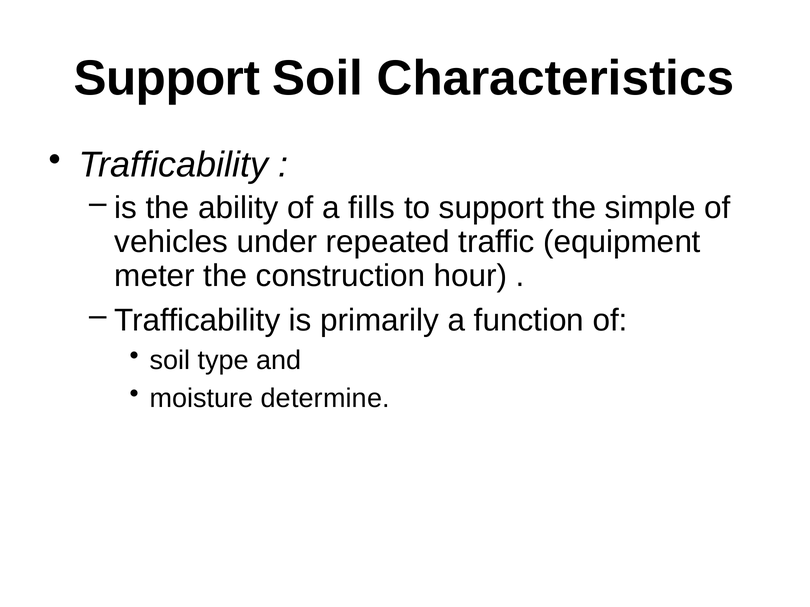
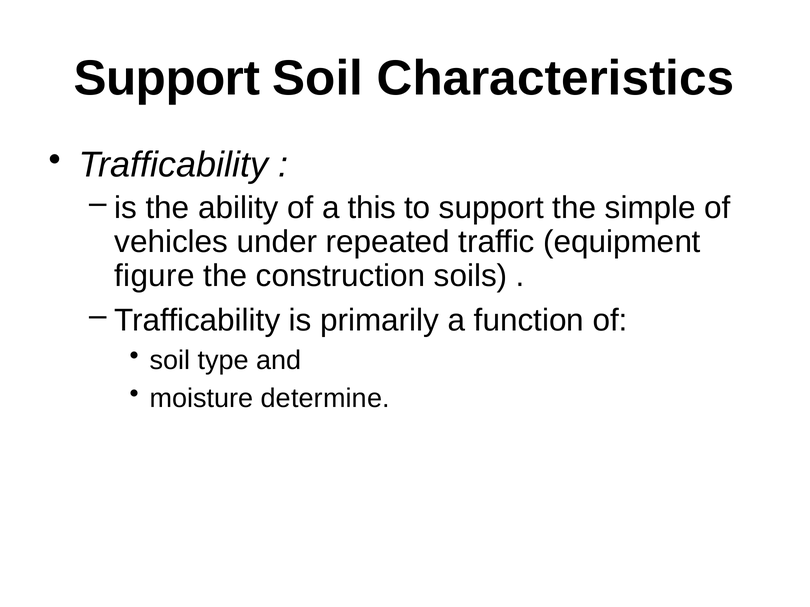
fills: fills -> this
meter: meter -> figure
hour: hour -> soils
